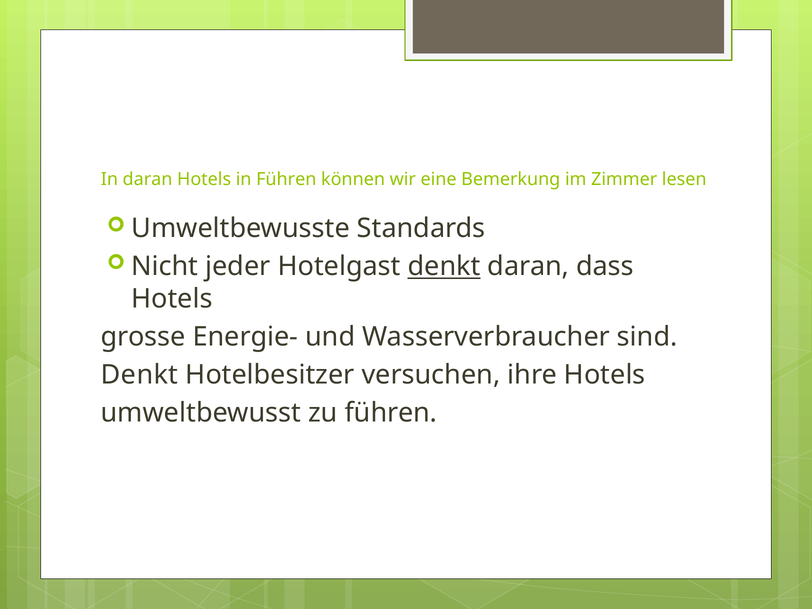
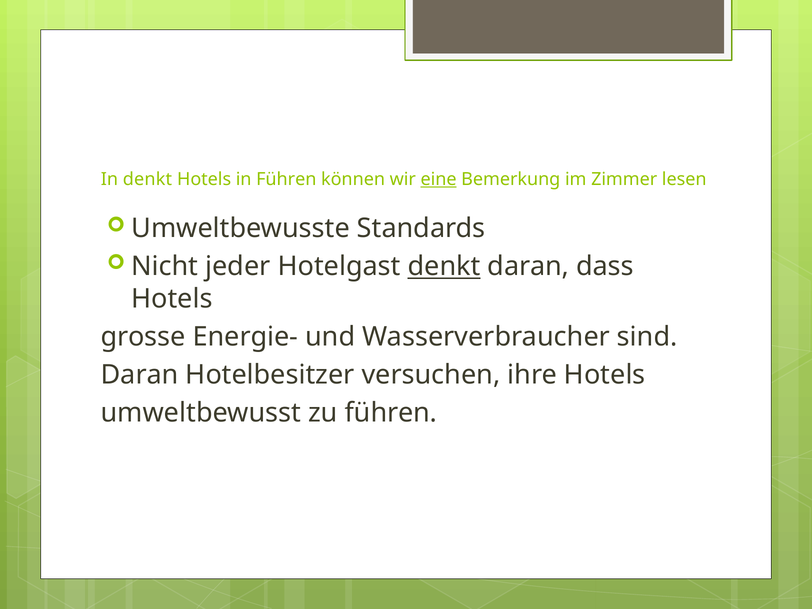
In daran: daran -> denkt
eine underline: none -> present
Denkt at (139, 375): Denkt -> Daran
